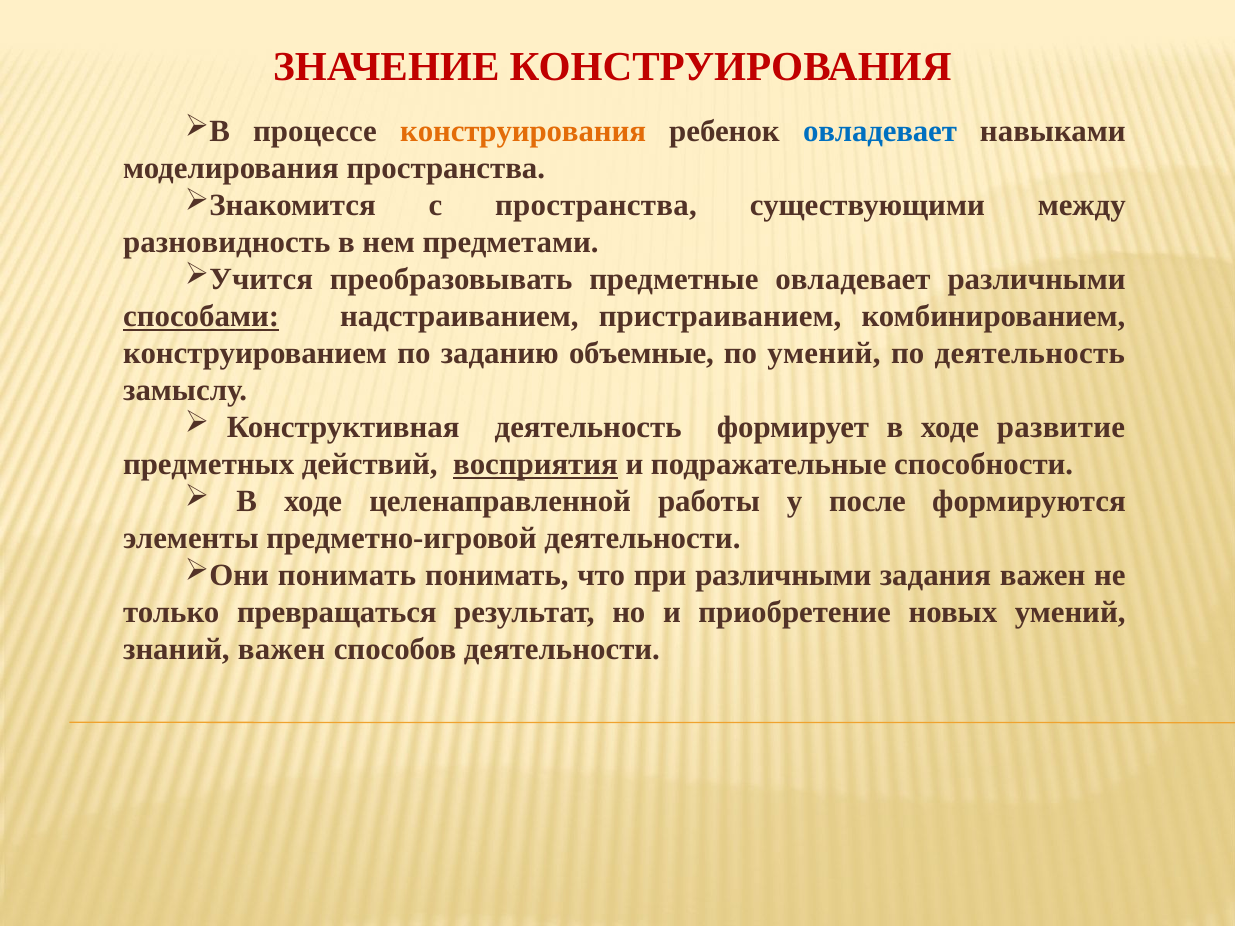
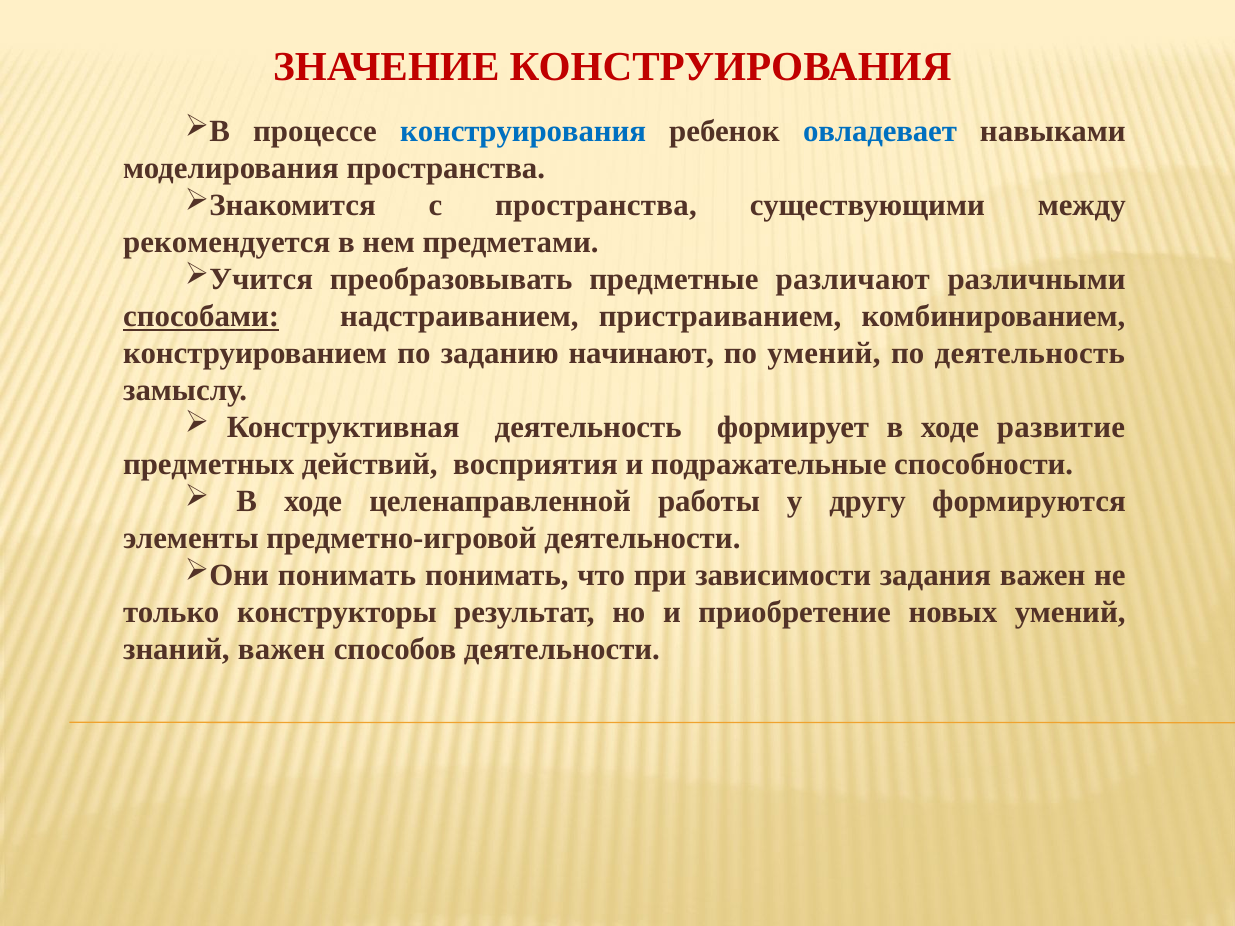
конструирования at (523, 131) colour: orange -> blue
разновидность: разновидность -> рекомендуется
предметные овладевает: овладевает -> различают
объемные: объемные -> начинают
восприятия underline: present -> none
после: после -> другу
при различными: различными -> зависимости
превращаться: превращаться -> конструкторы
